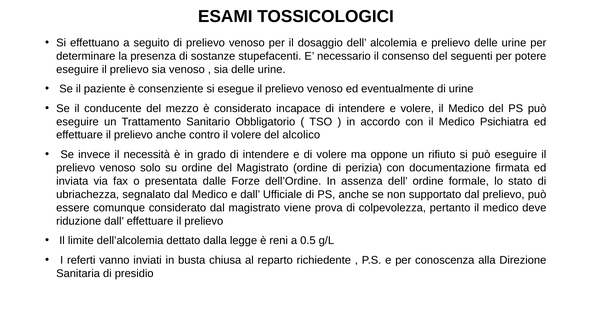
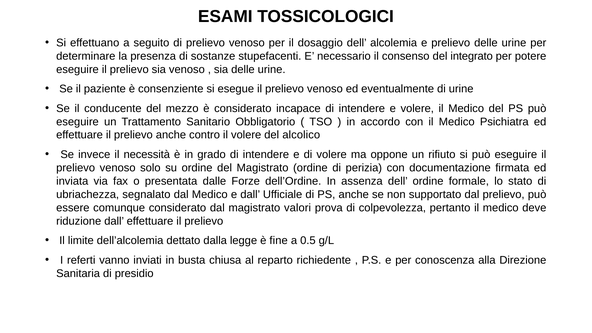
seguenti: seguenti -> integrato
viene: viene -> valori
reni: reni -> fine
